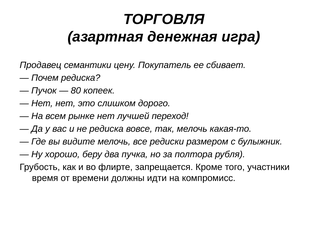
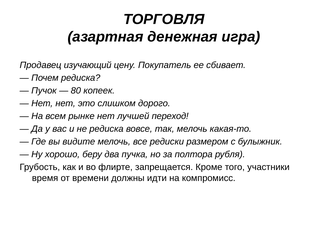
семантики: семантики -> изучающий
